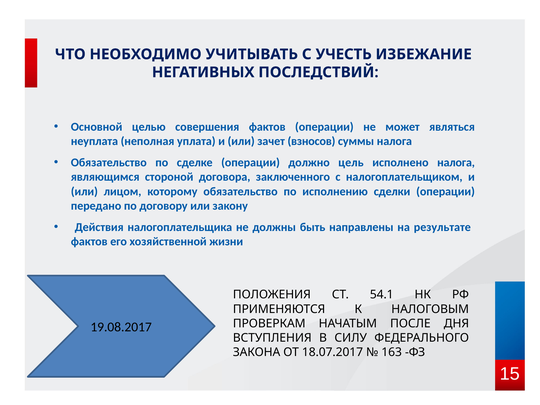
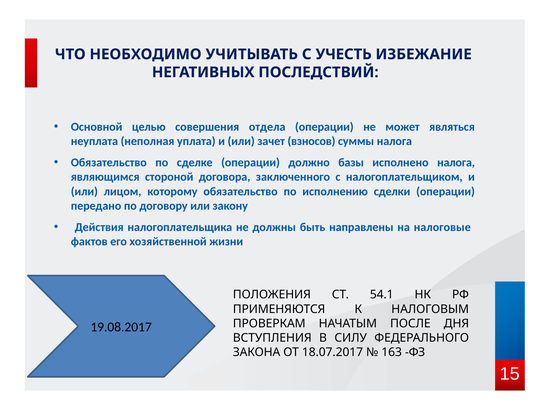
совершения фактов: фактов -> отдела
цель: цель -> базы
результате: результате -> налоговые
